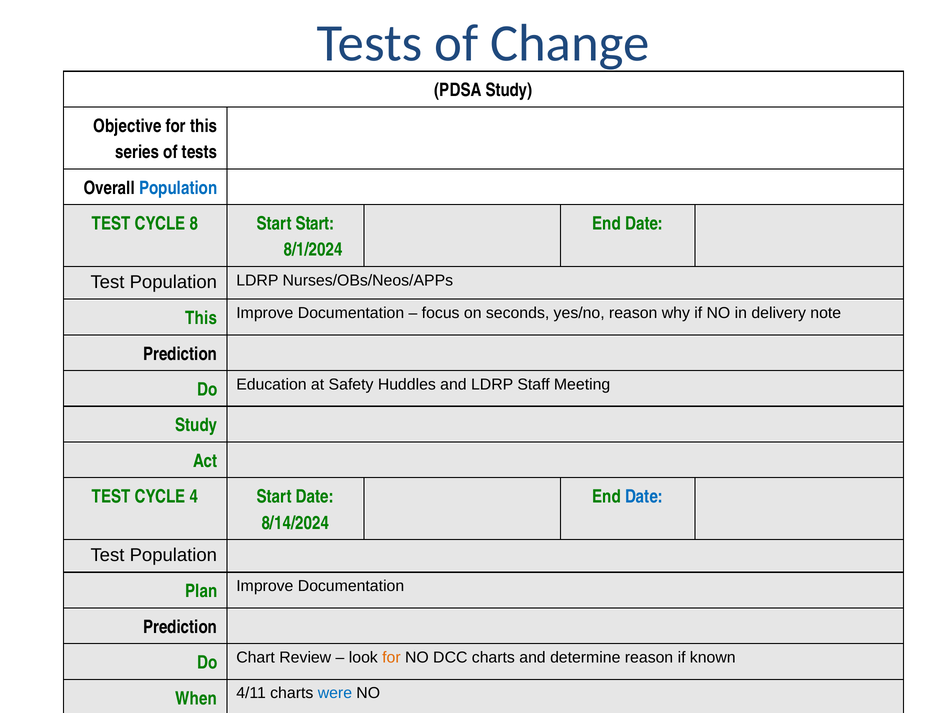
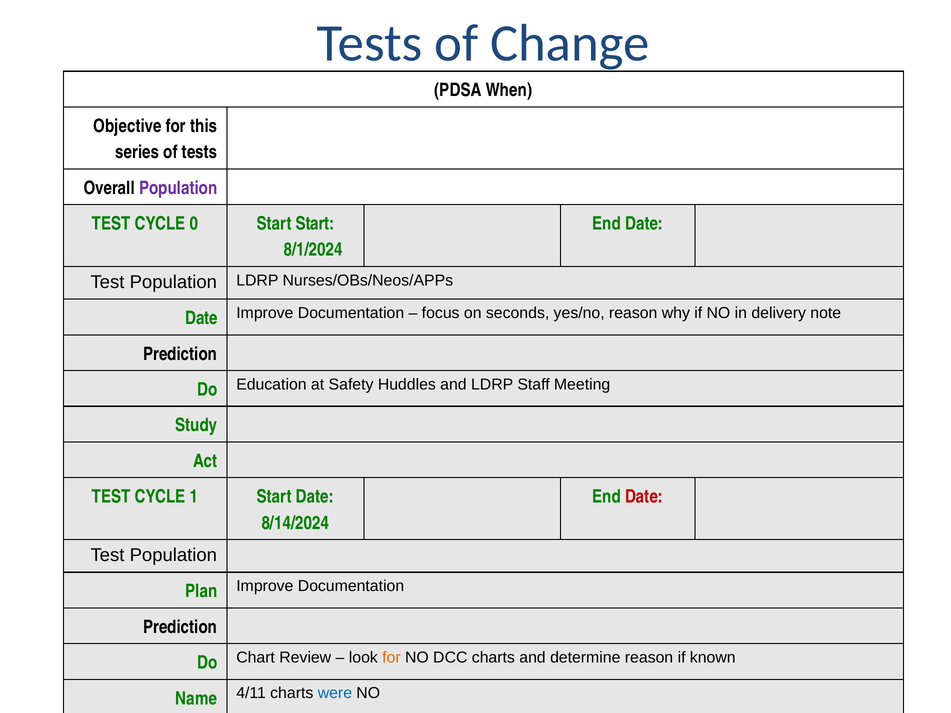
PDSA Study: Study -> When
Population at (178, 188) colour: blue -> purple
8: 8 -> 0
This at (201, 318): This -> Date
4: 4 -> 1
Date at (644, 497) colour: blue -> red
When: When -> Name
